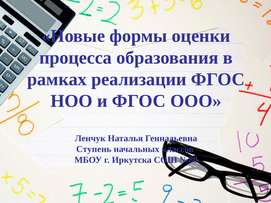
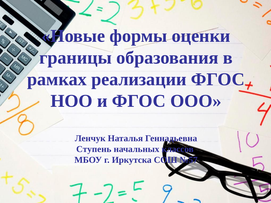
процесса: процесса -> границы
№80: №80 -> №57
